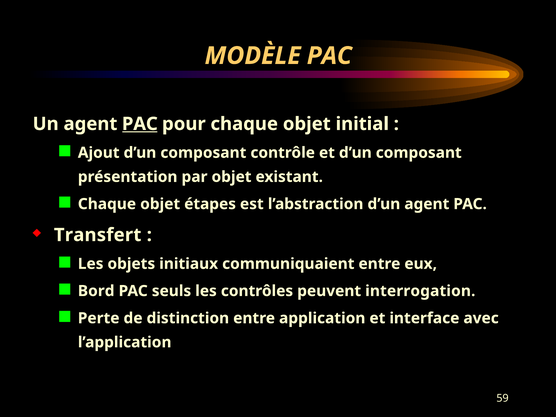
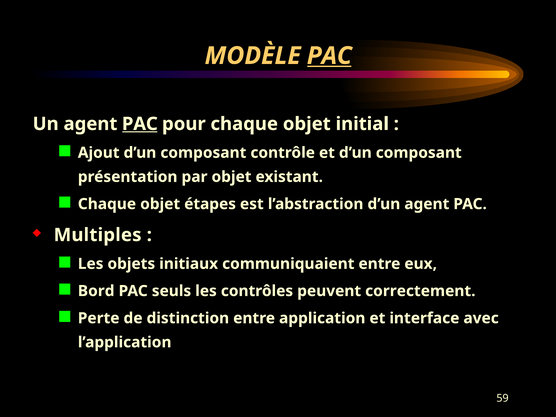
PAC at (329, 56) underline: none -> present
Transfert: Transfert -> Multiples
interrogation: interrogation -> correctement
